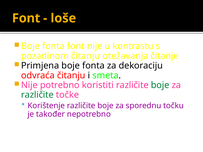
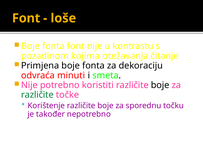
pozadinom čitanju: čitanju -> kojima
odvraća čitanju: čitanju -> minuti
boje at (160, 85) colour: green -> black
